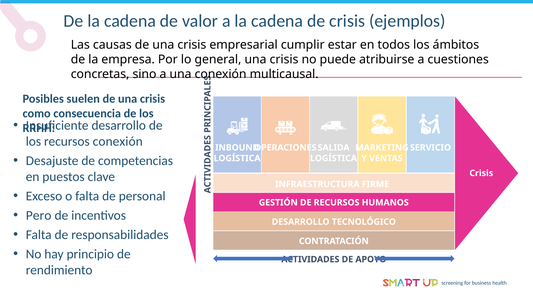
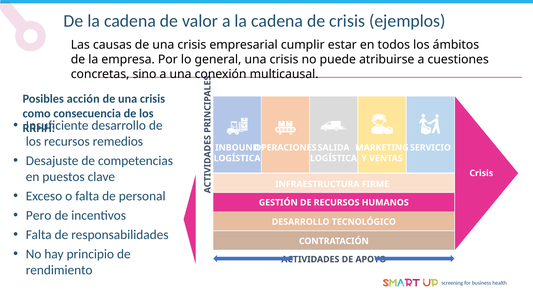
suelen: suelen -> acción
recursos conexión: conexión -> remedios
